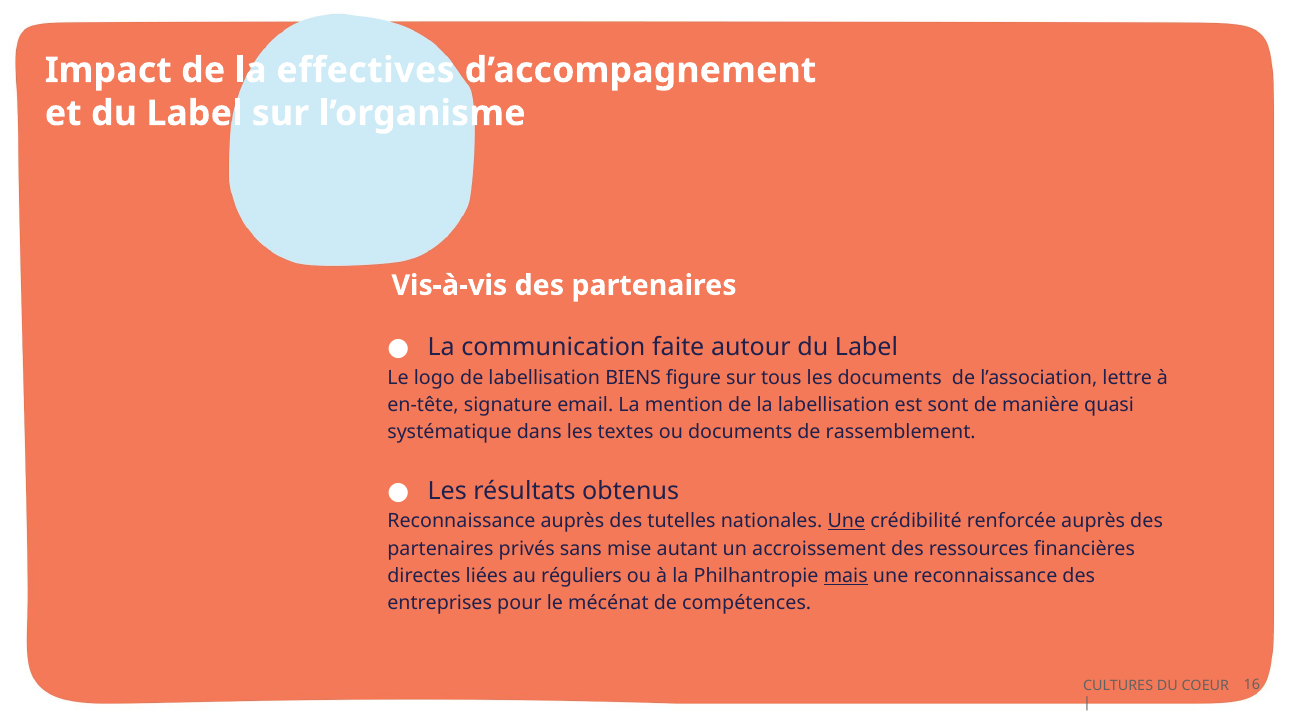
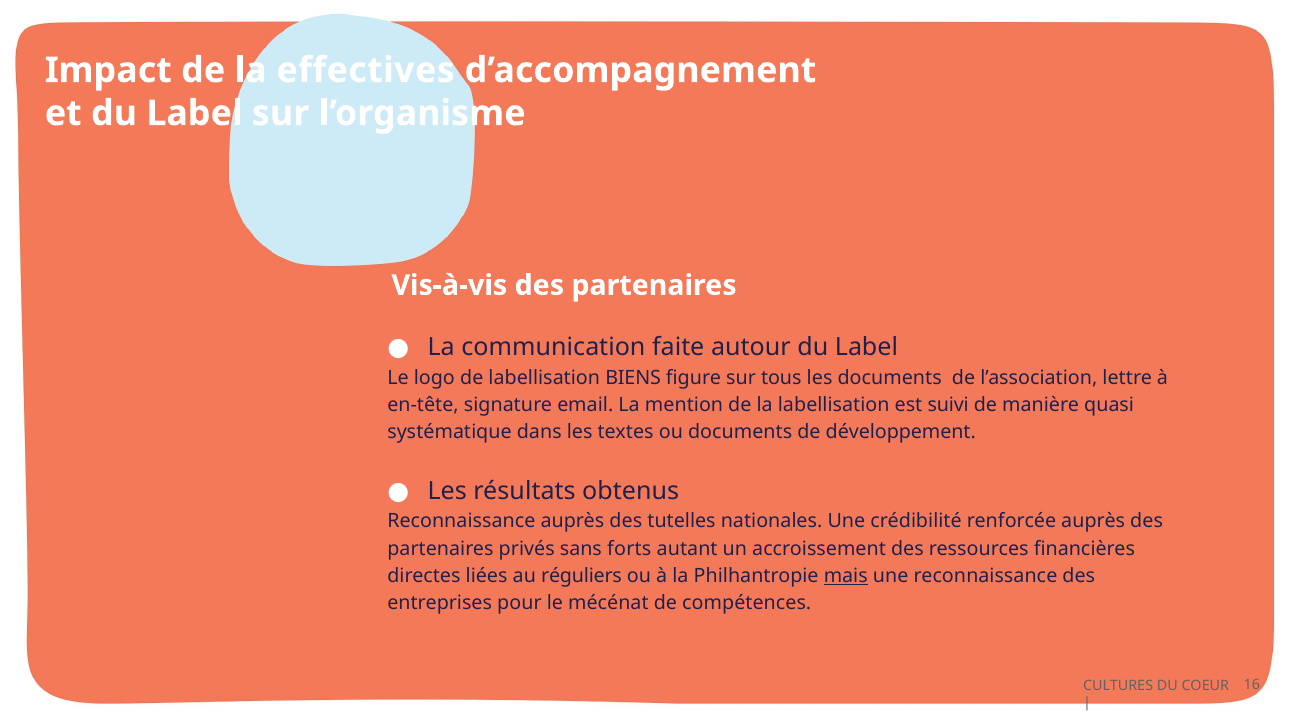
sont: sont -> suivi
rassemblement: rassemblement -> développement
Une at (846, 521) underline: present -> none
mise: mise -> forts
